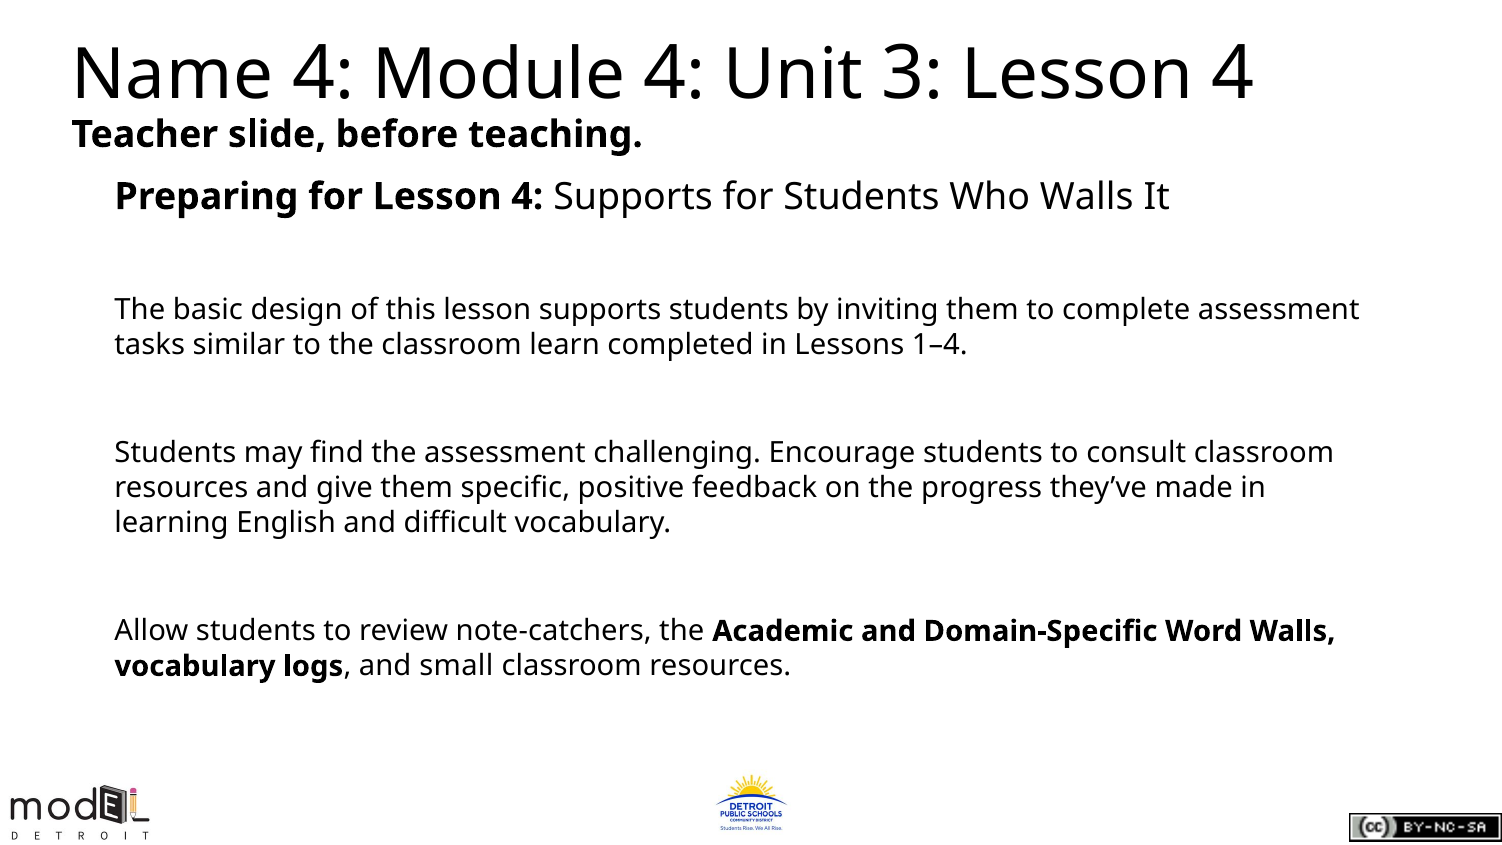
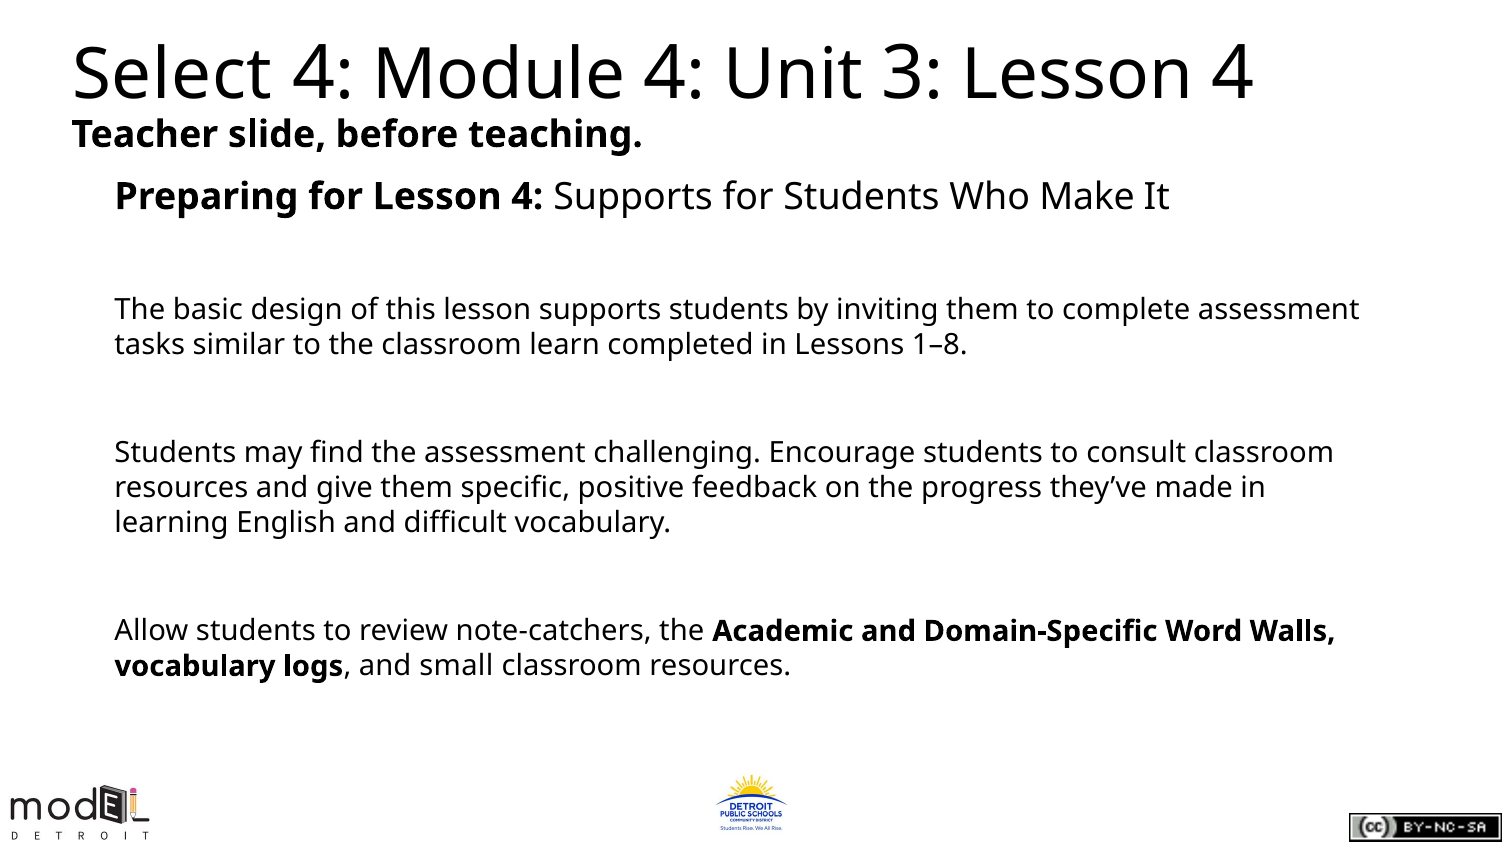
Name: Name -> Select
Who Walls: Walls -> Make
1–4: 1–4 -> 1–8
